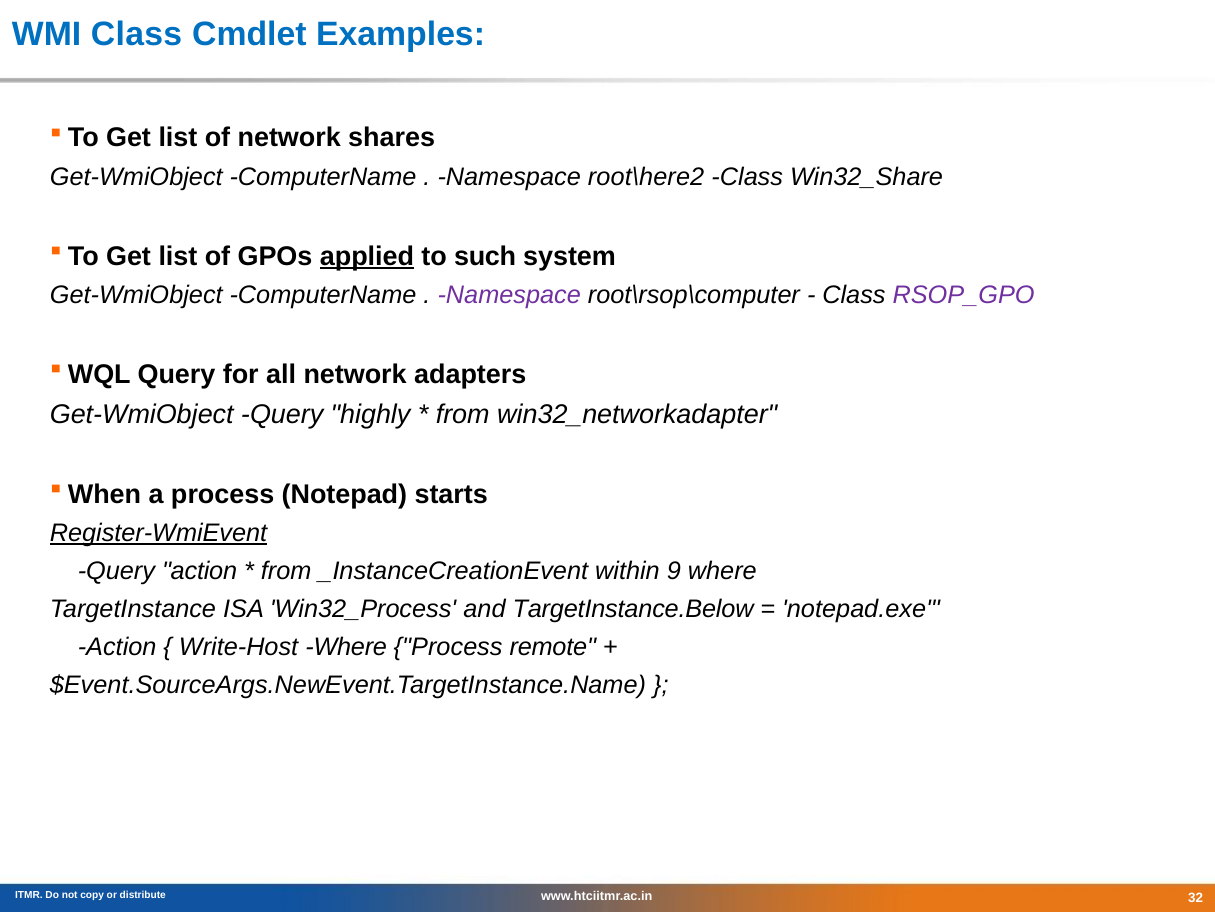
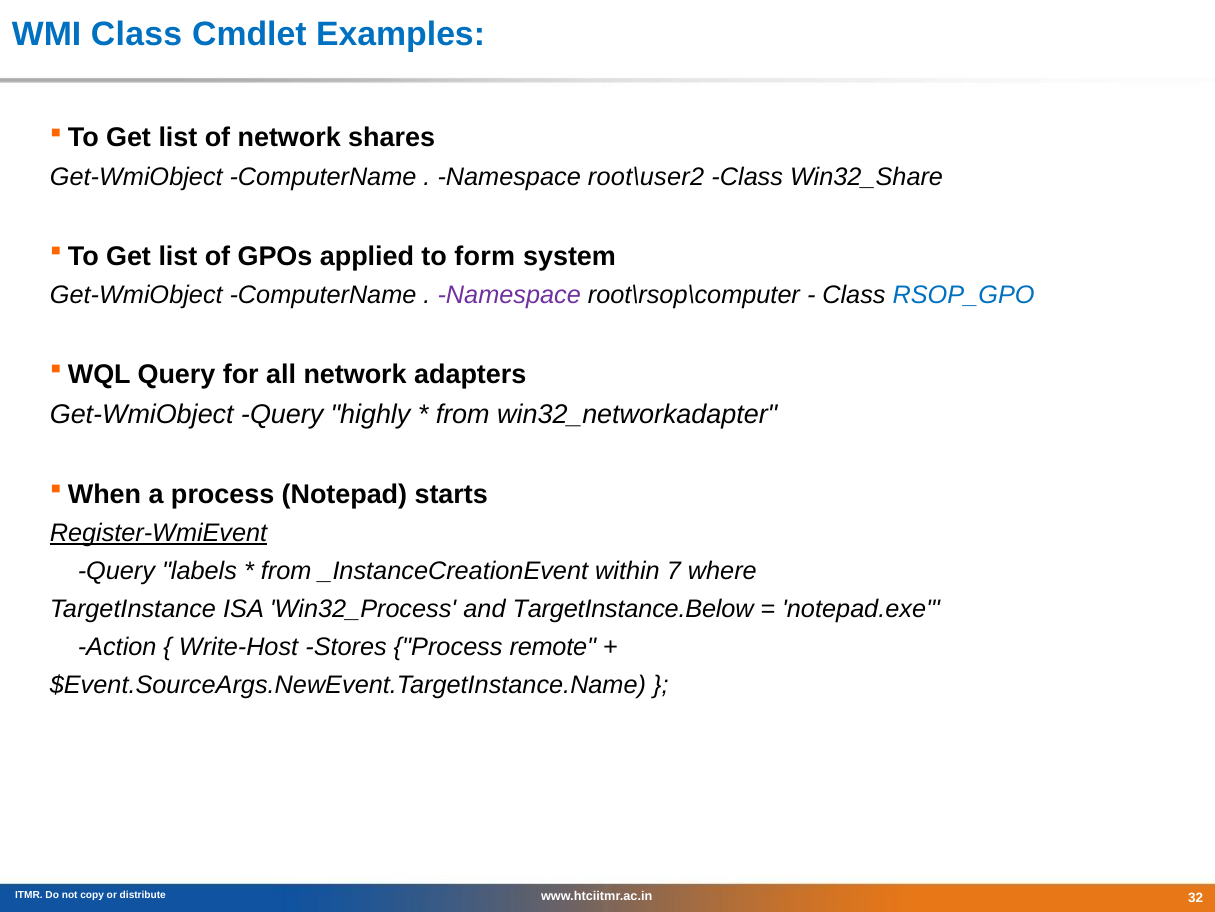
root\here2: root\here2 -> root\user2
applied underline: present -> none
such: such -> form
RSOP_GPO colour: purple -> blue
Query action: action -> labels
9: 9 -> 7
Write-Host Where: Where -> Stores
